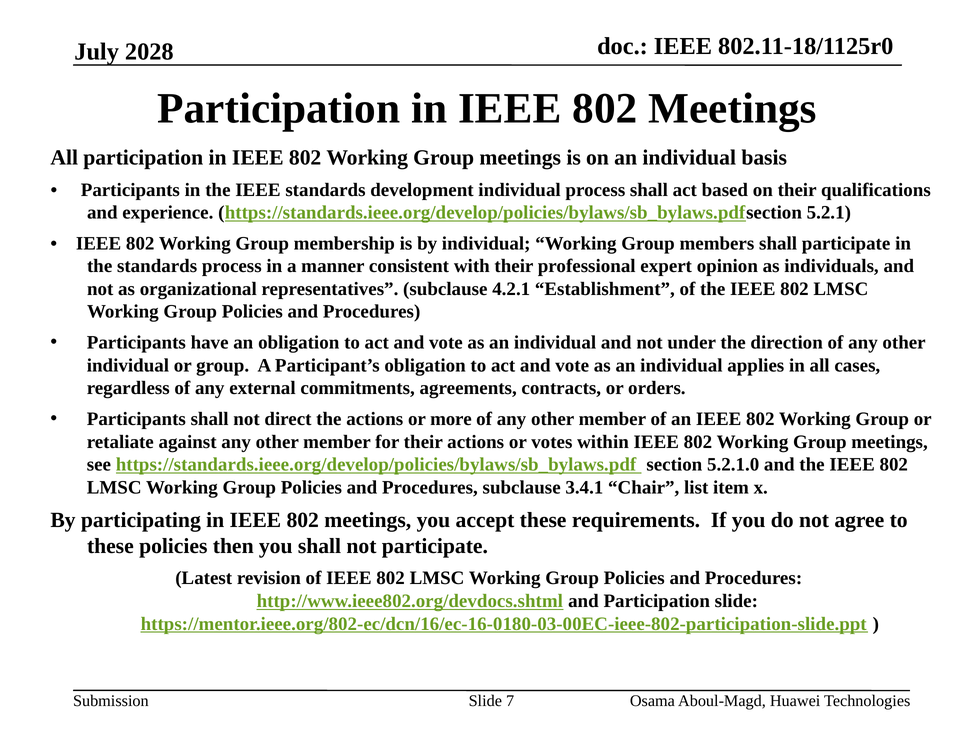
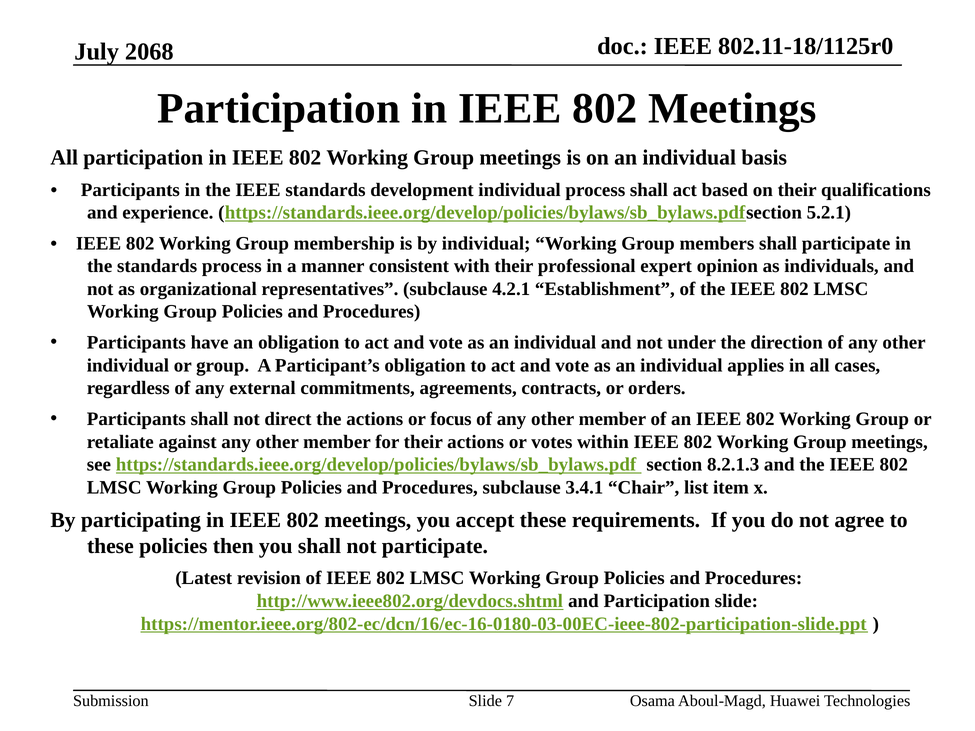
2028: 2028 -> 2068
more: more -> focus
5.2.1.0: 5.2.1.0 -> 8.2.1.3
